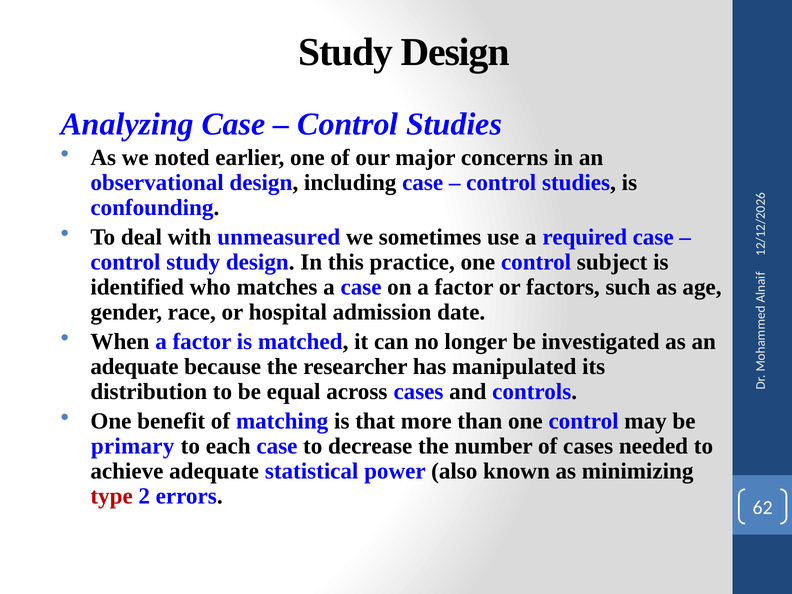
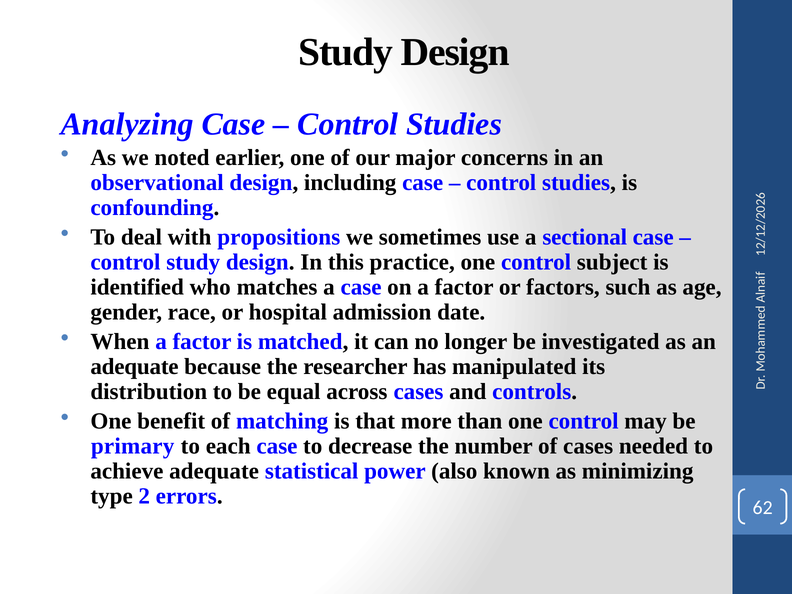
unmeasured: unmeasured -> propositions
required: required -> sectional
type colour: red -> black
